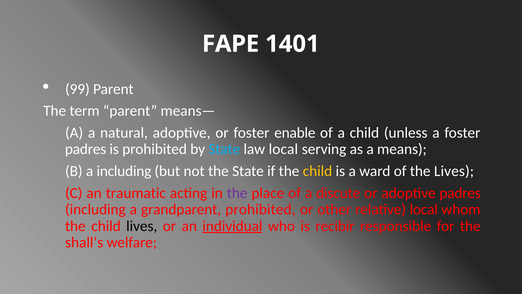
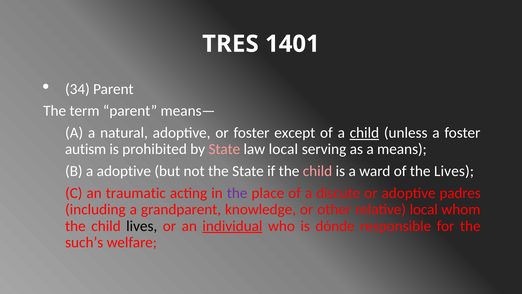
FAPE: FAPE -> TRES
99: 99 -> 34
enable: enable -> except
child at (364, 133) underline: none -> present
padres at (86, 149): padres -> autism
State at (224, 149) colour: light blue -> pink
a including: including -> adoptive
child at (318, 171) colour: yellow -> pink
grandparent prohibited: prohibited -> knowledge
recibir: recibir -> dónde
shall’s: shall’s -> such’s
